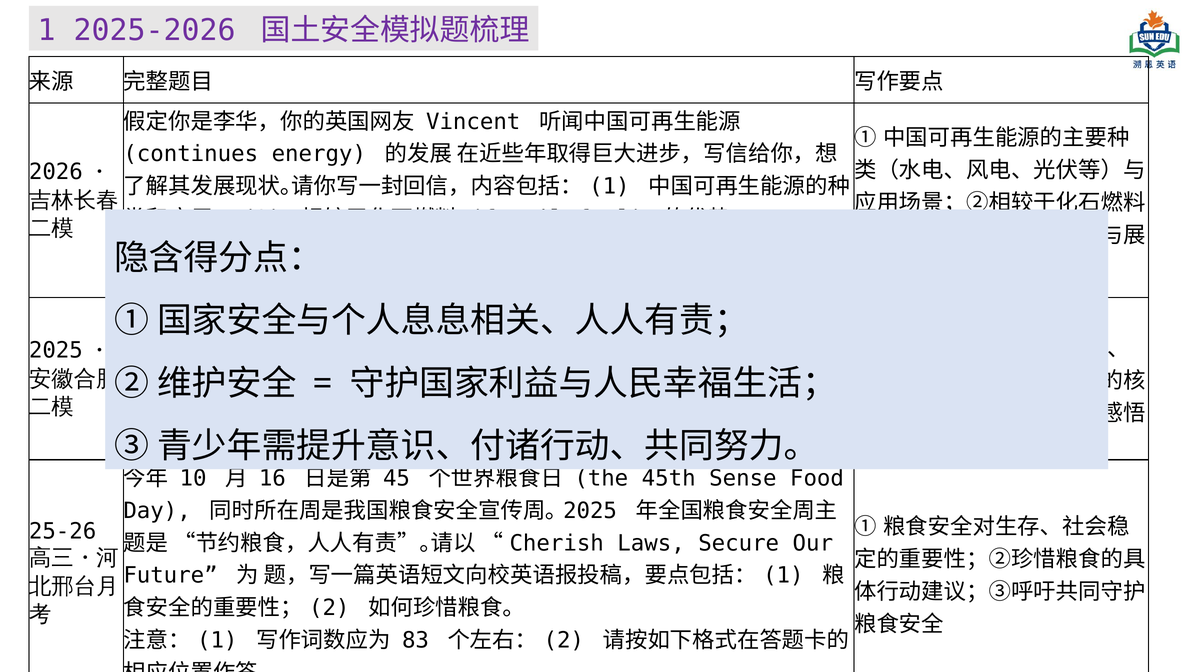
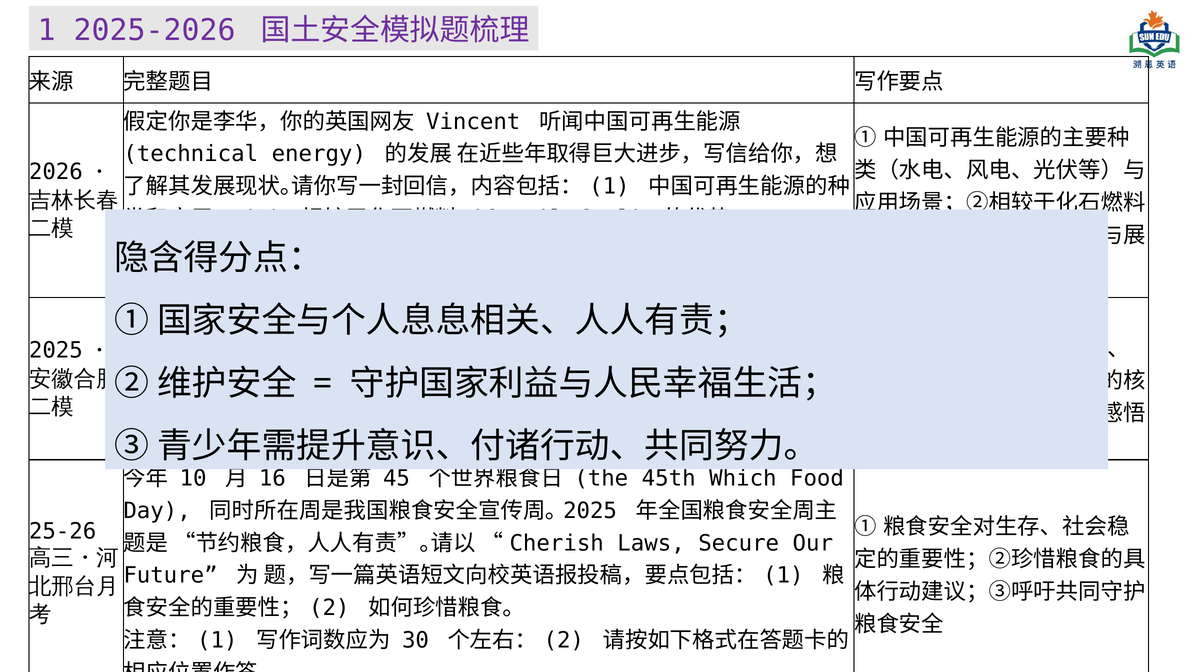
continues: continues -> technical
Sense: Sense -> Which
83: 83 -> 30
